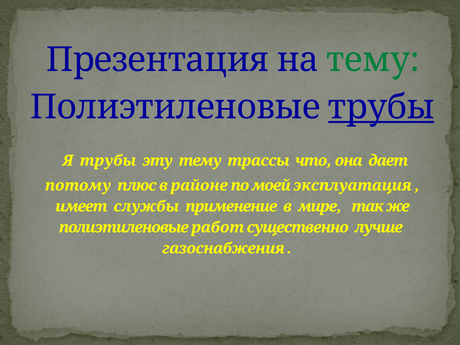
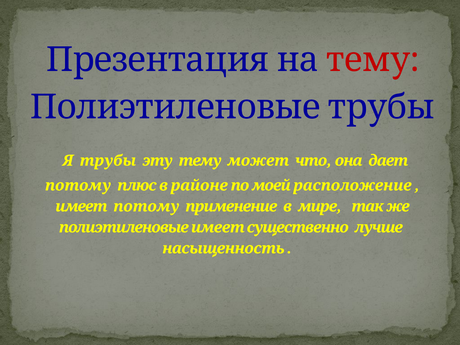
тему at (373, 60) colour: green -> red
трубы at (381, 107) underline: present -> none
трассы: трассы -> может
эксплуатация: эксплуатация -> расположение
имеет службы: службы -> потому
полиэтиленовые работ: работ -> имеет
газоснабжения: газоснабжения -> насыщенность
